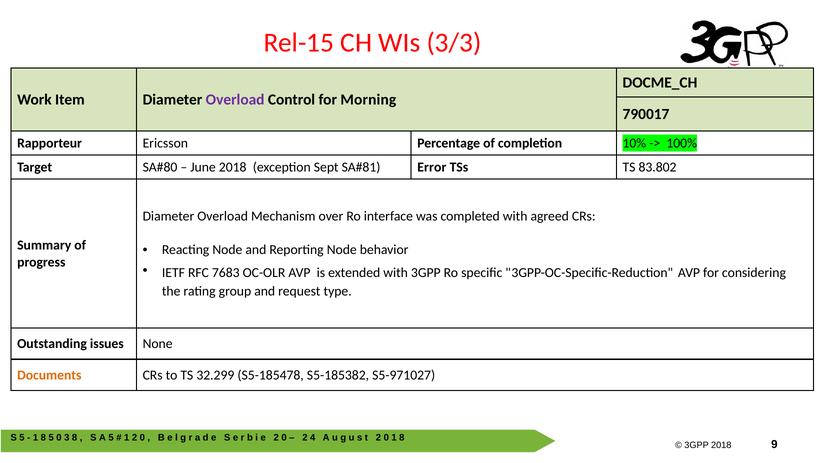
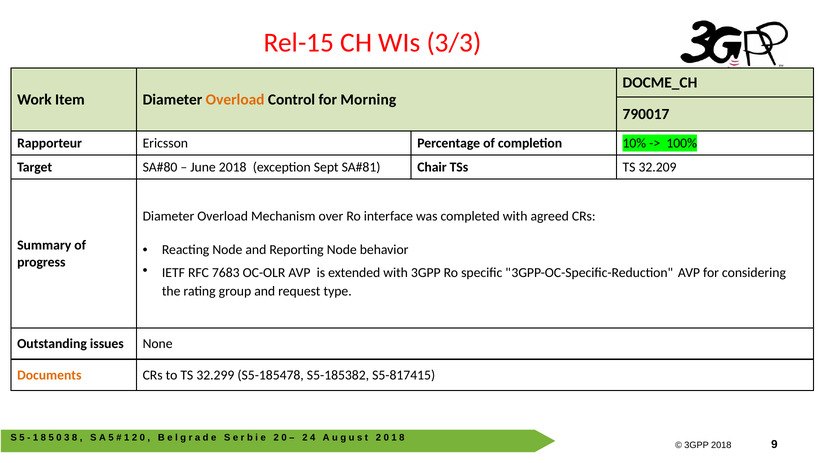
Overload at (235, 99) colour: purple -> orange
Error: Error -> Chair
83.802: 83.802 -> 32.209
S5-971027: S5-971027 -> S5-817415
